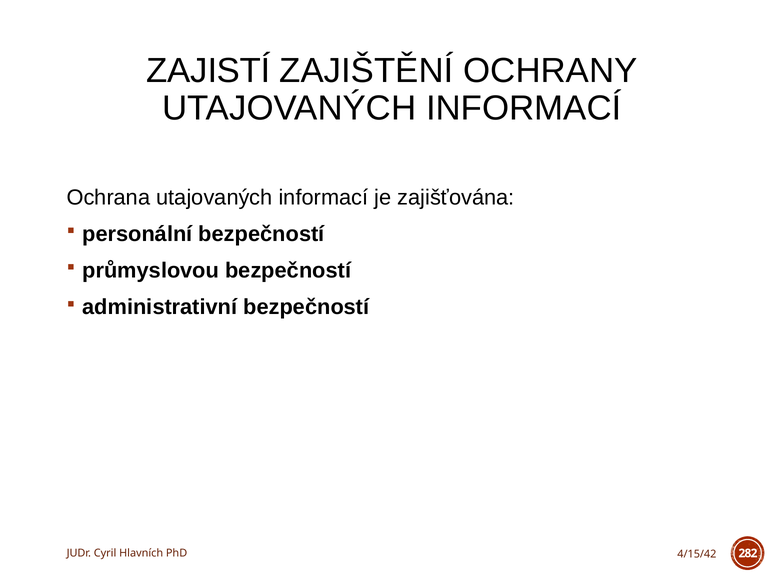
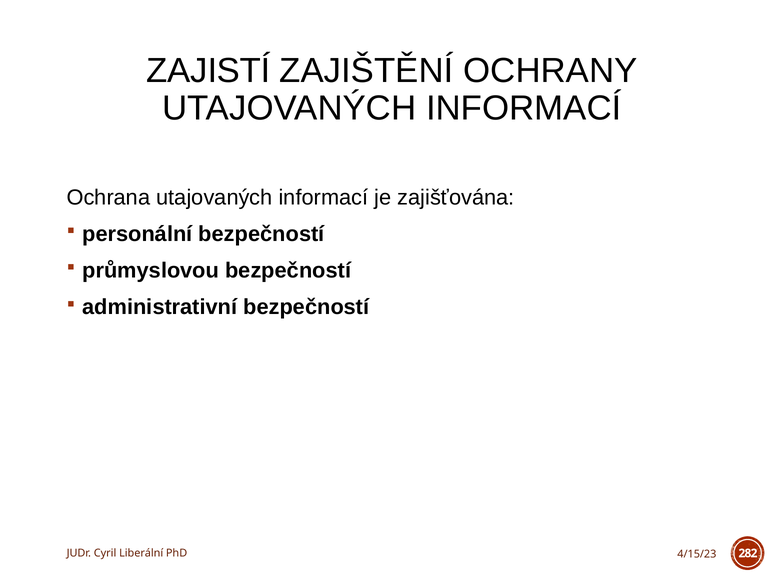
Hlavních: Hlavních -> Liberální
4/15/42: 4/15/42 -> 4/15/23
